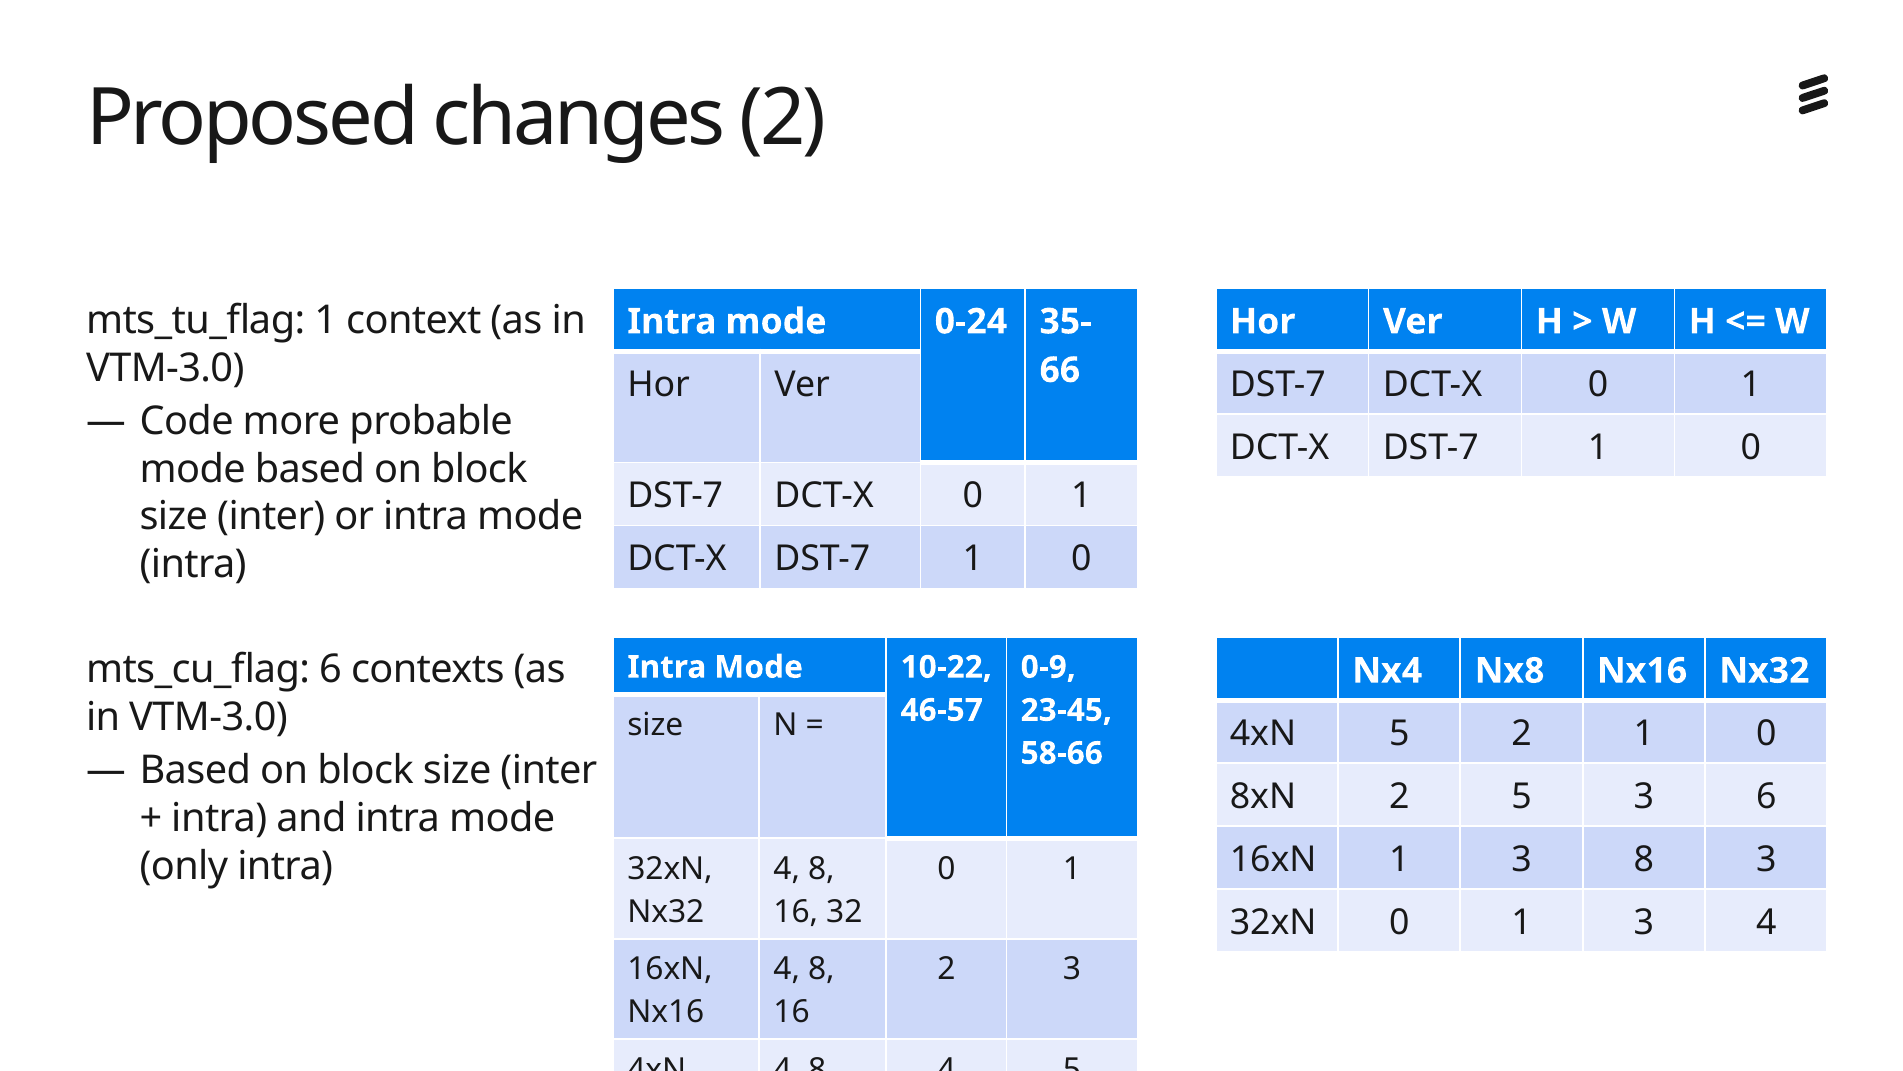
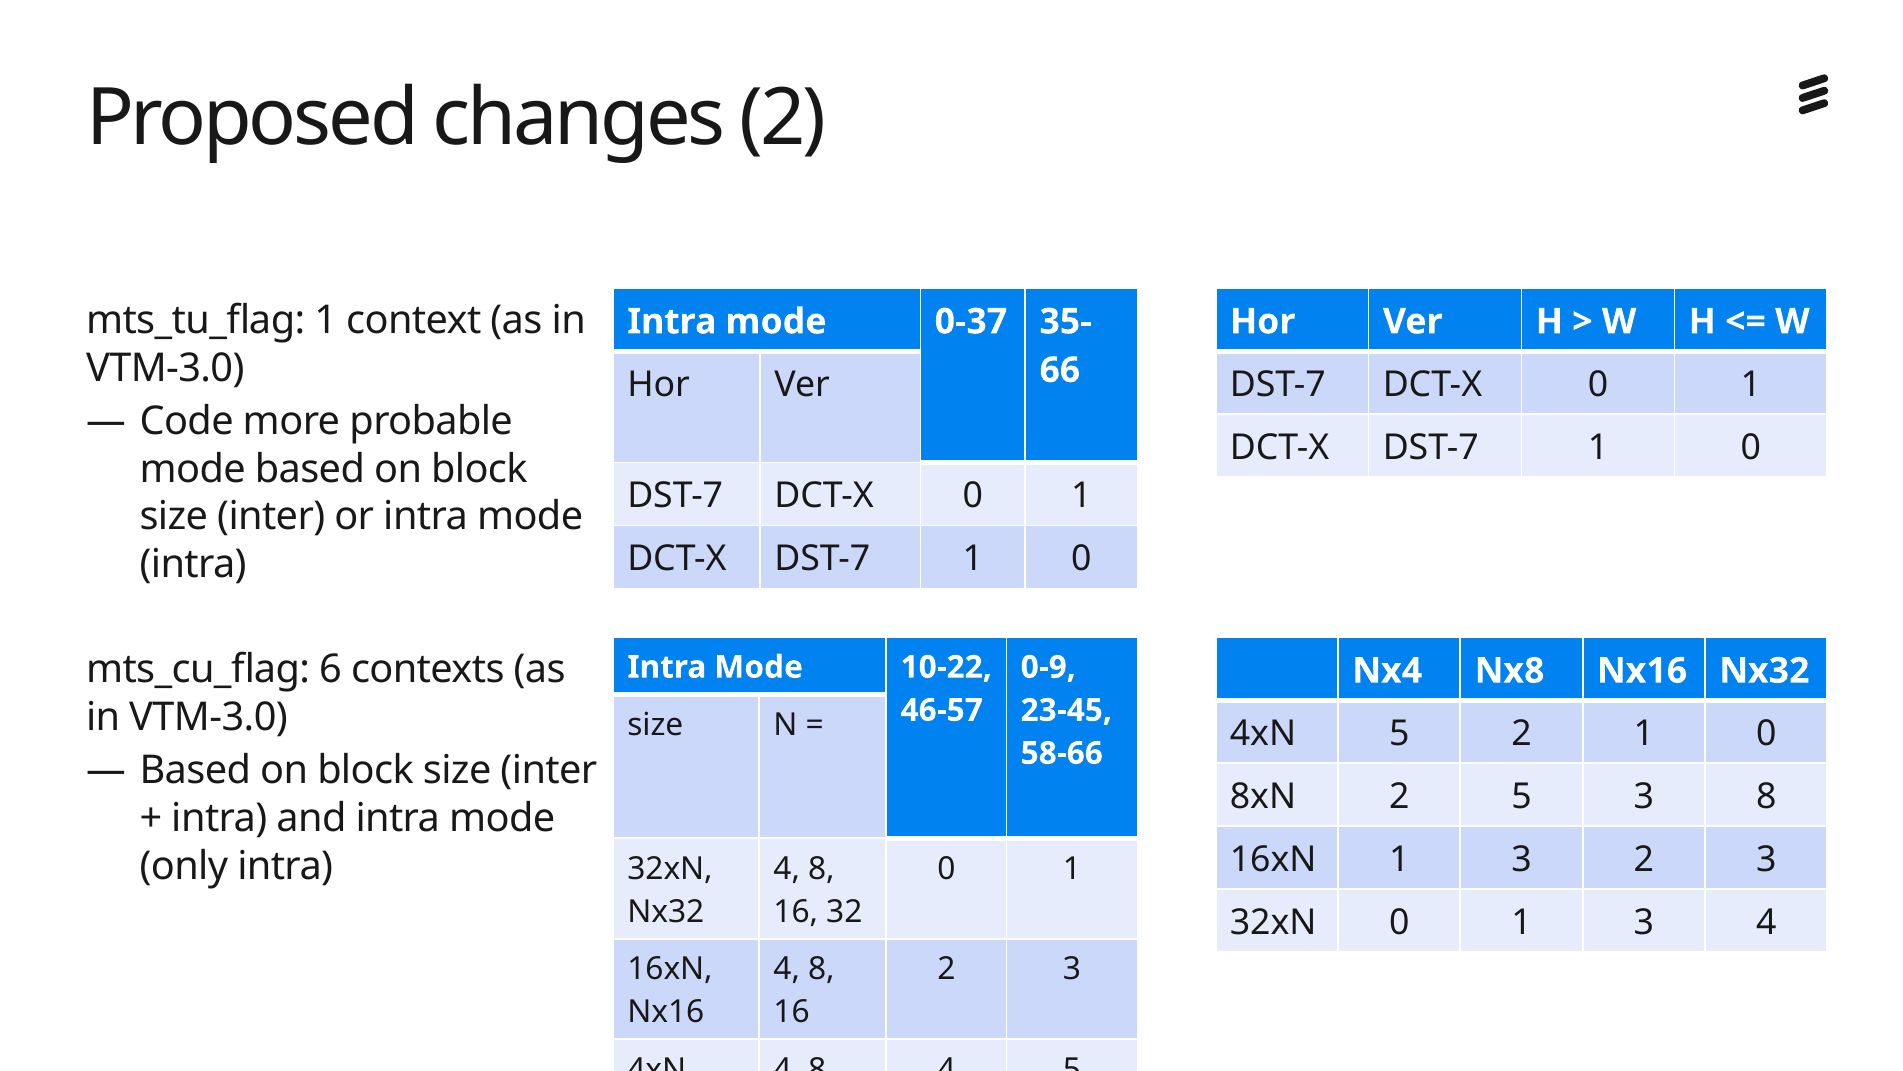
0-24: 0-24 -> 0-37
3 6: 6 -> 8
3 8: 8 -> 2
